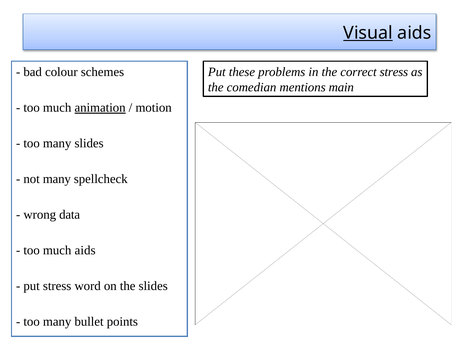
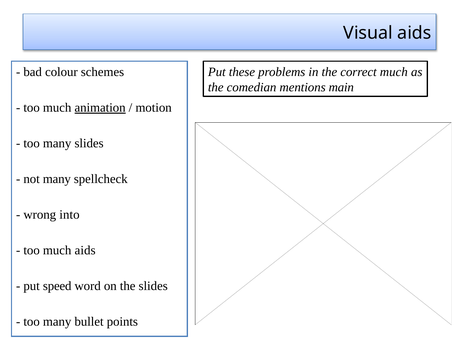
Visual underline: present -> none
correct stress: stress -> much
data: data -> into
put stress: stress -> speed
